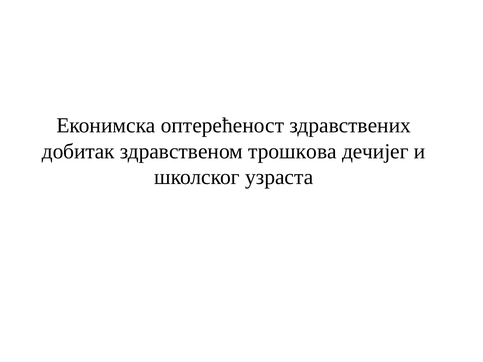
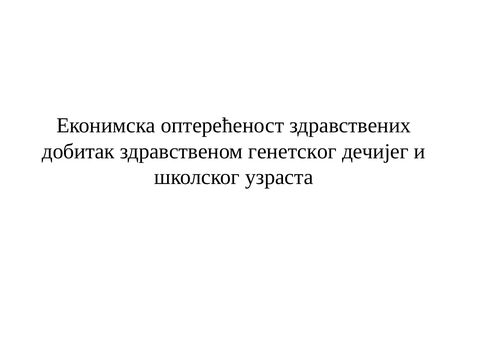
трошкова: трошкова -> генетског
